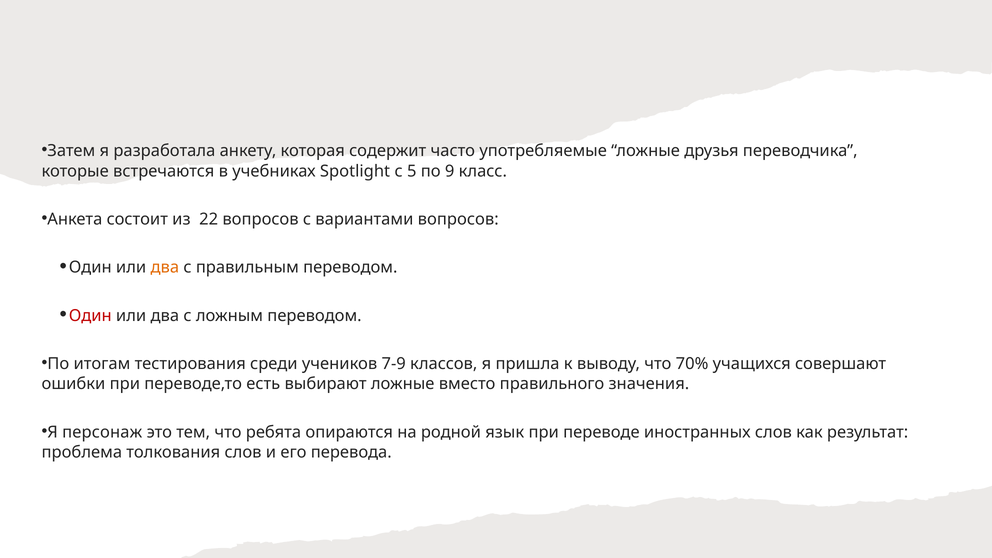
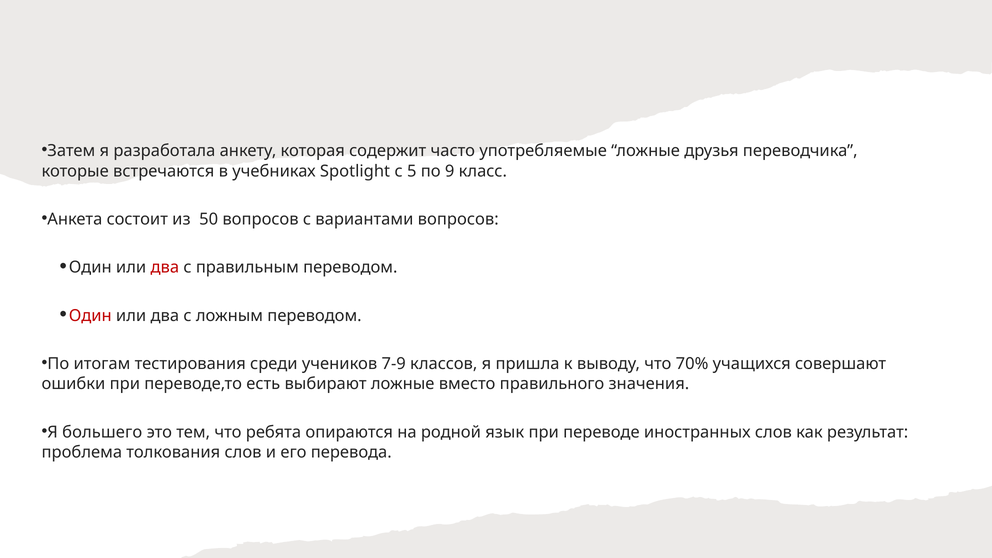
22: 22 -> 50
два at (165, 267) colour: orange -> red
персонаж: персонаж -> большего
